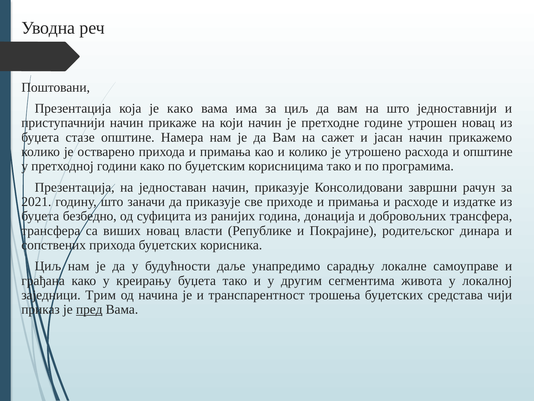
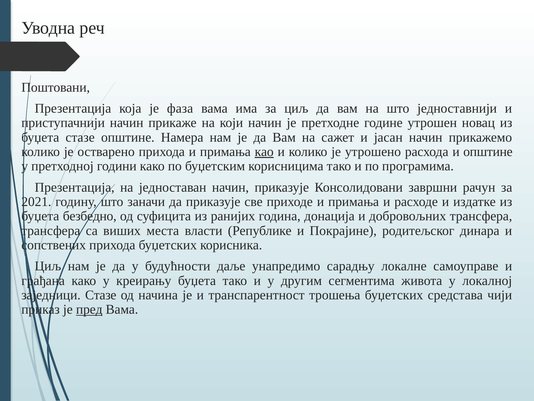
је како: како -> фаза
као underline: none -> present
виших новац: новац -> места
заједници Трим: Трим -> Стазе
